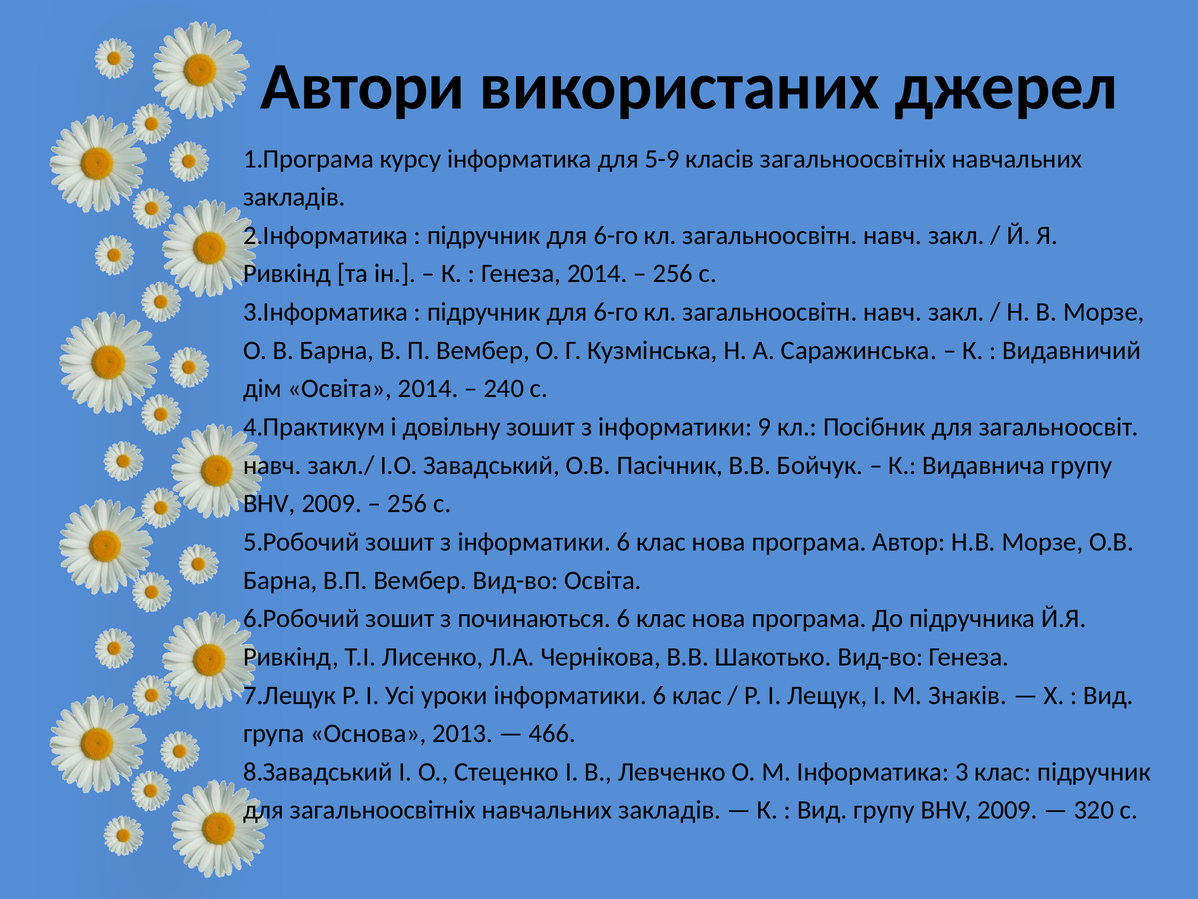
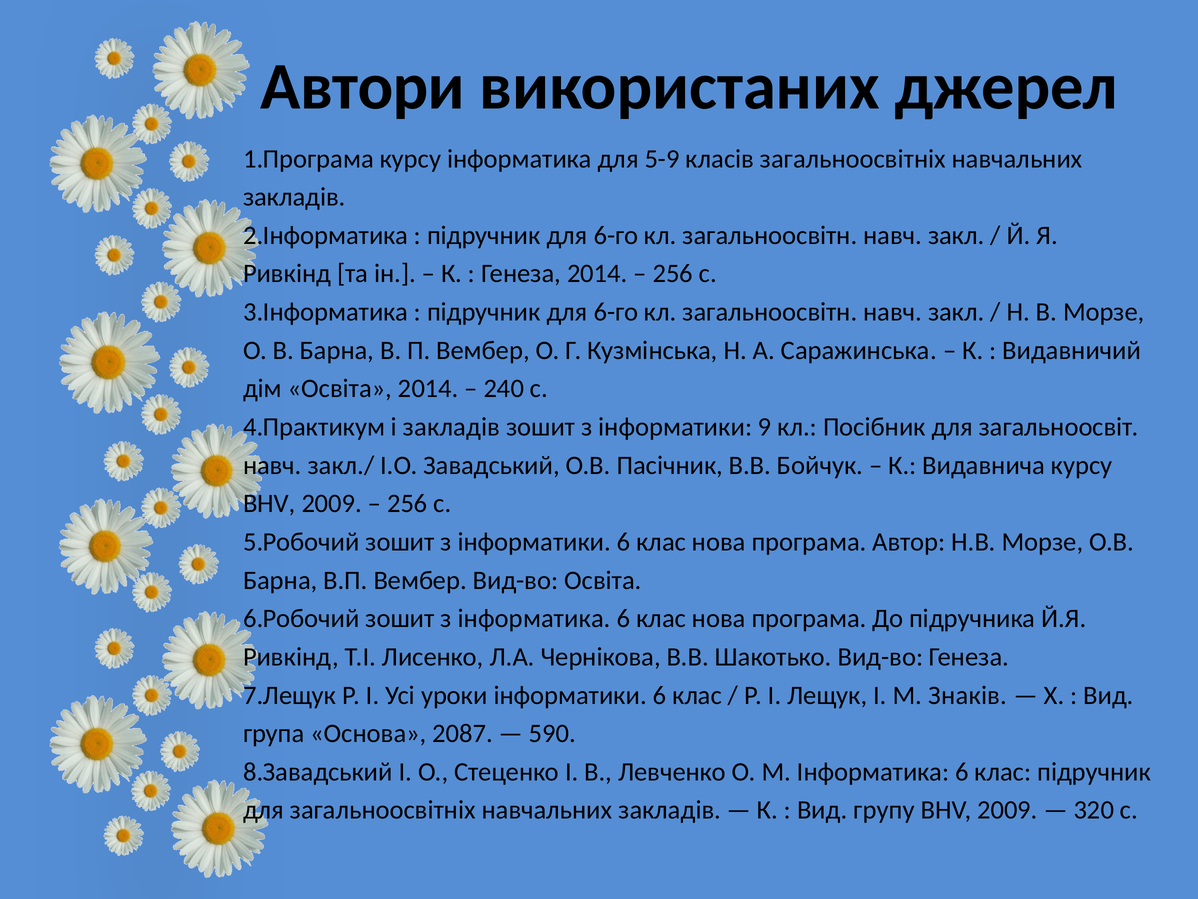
і довільну: довільну -> закладів
Видавнича групу: групу -> курсу
з починаються: починаються -> інформатика
2013: 2013 -> 2087
466: 466 -> 590
М Інформатика 3: 3 -> 6
